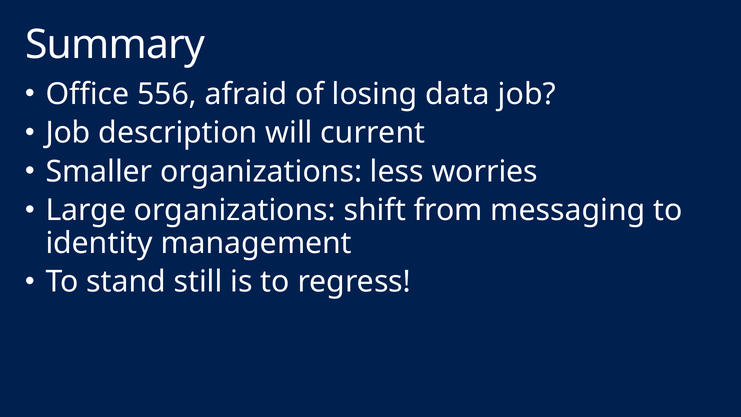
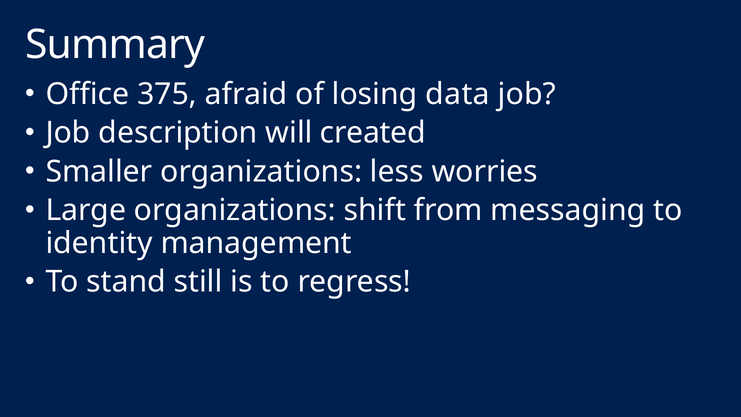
556: 556 -> 375
current: current -> created
